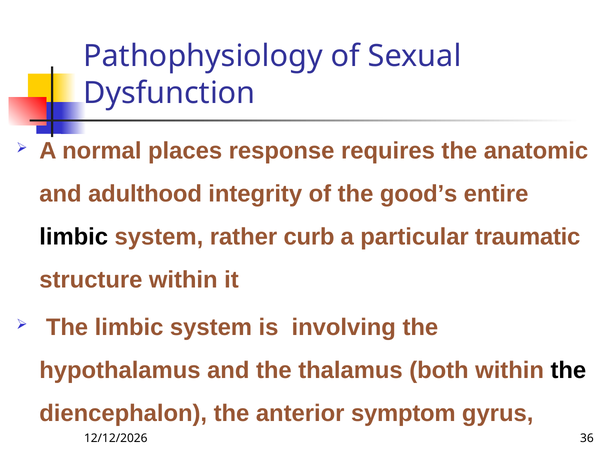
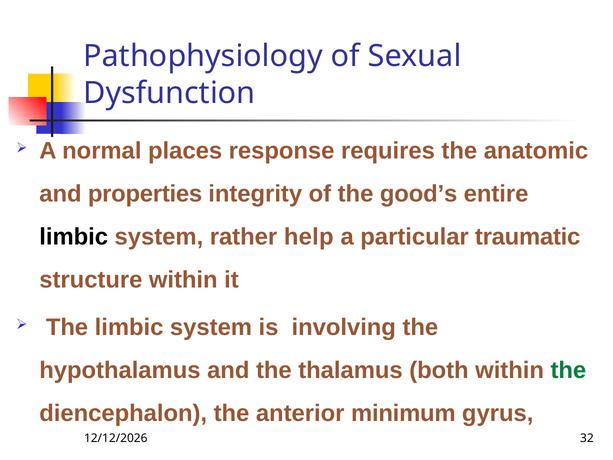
adulthood: adulthood -> properties
curb: curb -> help
the at (568, 370) colour: black -> green
symptom: symptom -> minimum
36: 36 -> 32
